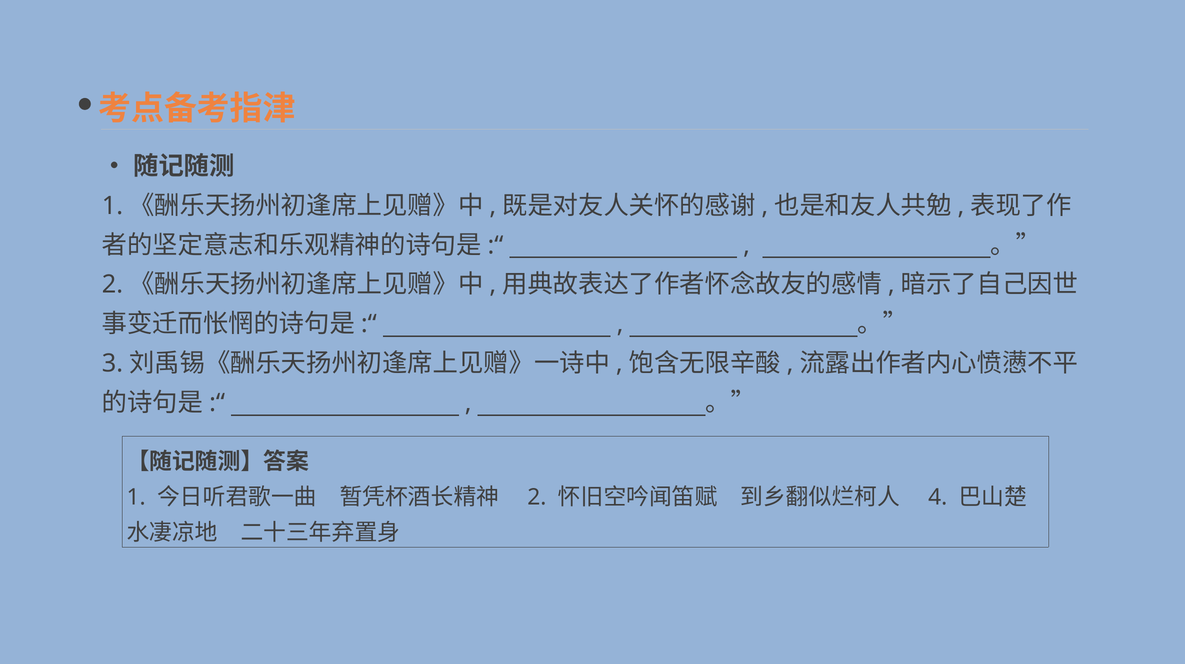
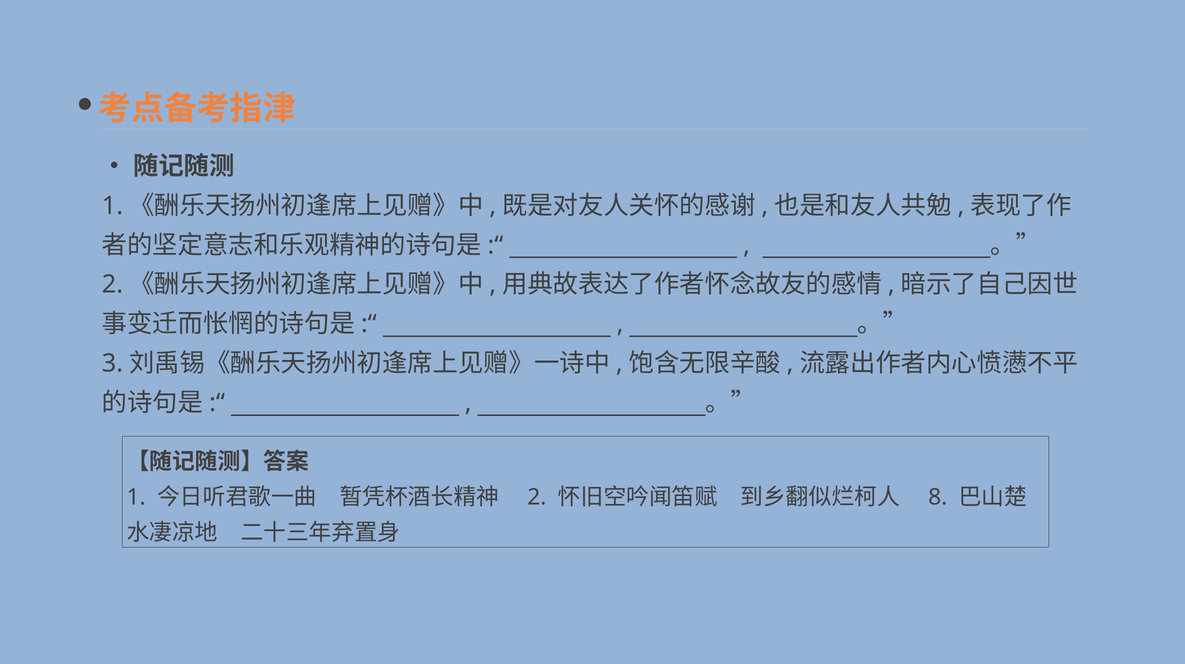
4: 4 -> 8
